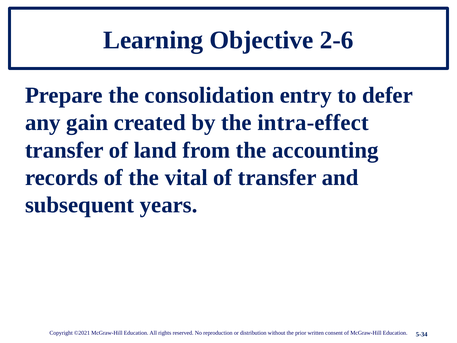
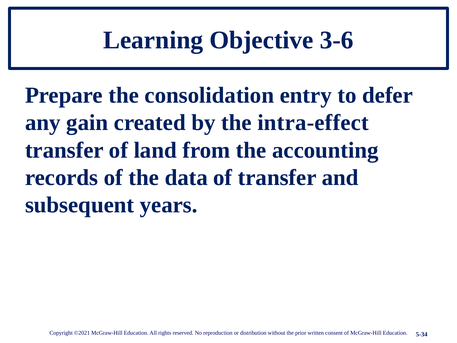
2-6: 2-6 -> 3-6
vital: vital -> data
